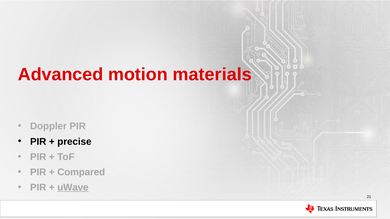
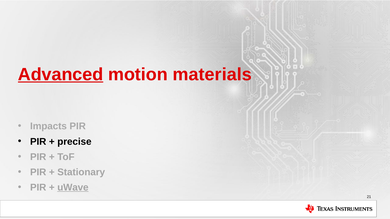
Advanced underline: none -> present
Doppler: Doppler -> Impacts
Compared: Compared -> Stationary
